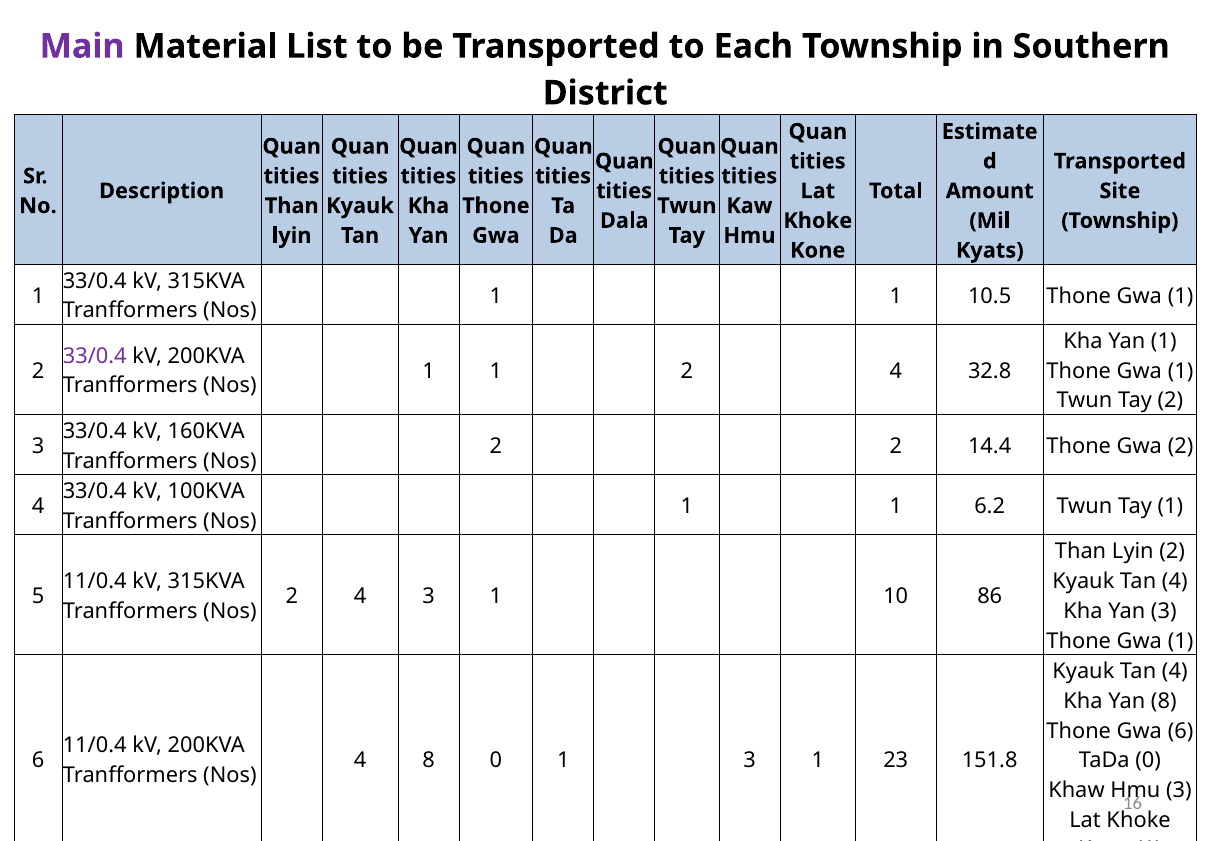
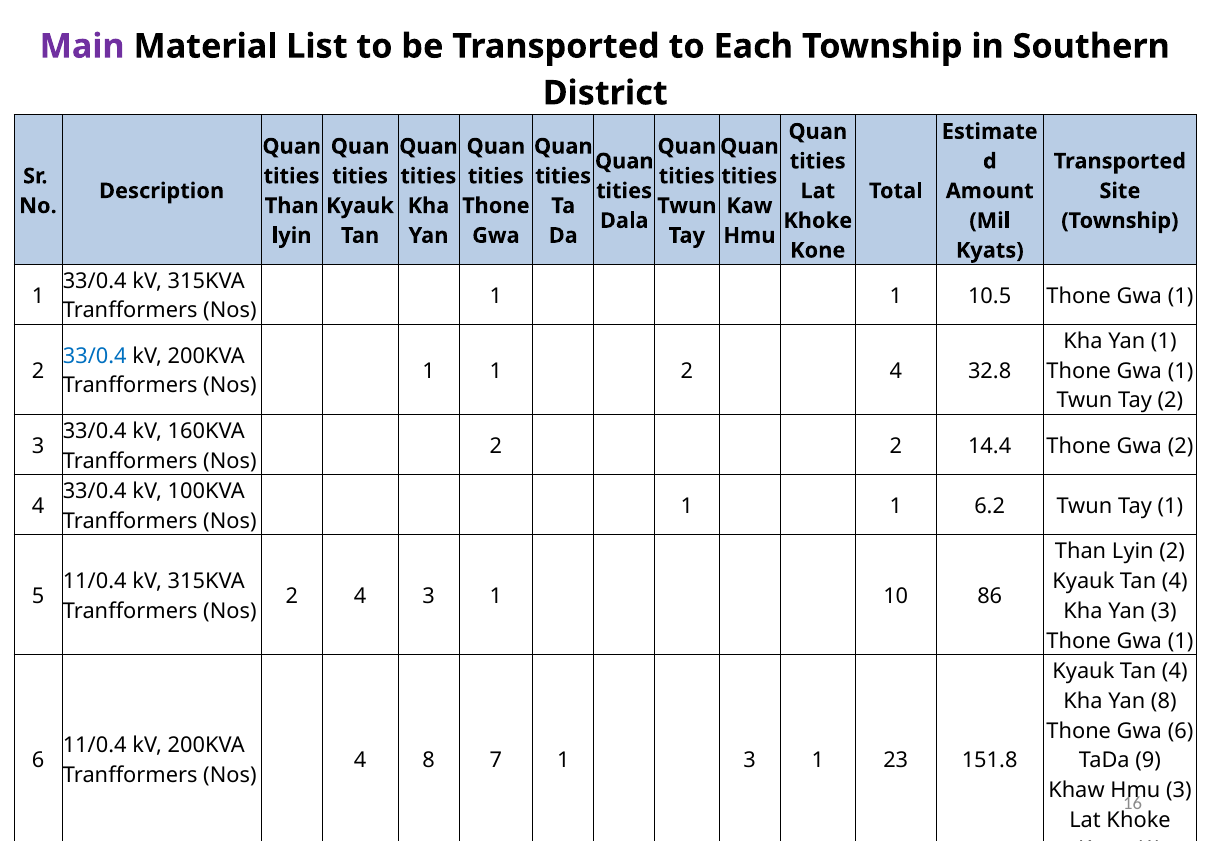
33/0.4 at (95, 356) colour: purple -> blue
8 0: 0 -> 7
TaDa 0: 0 -> 9
